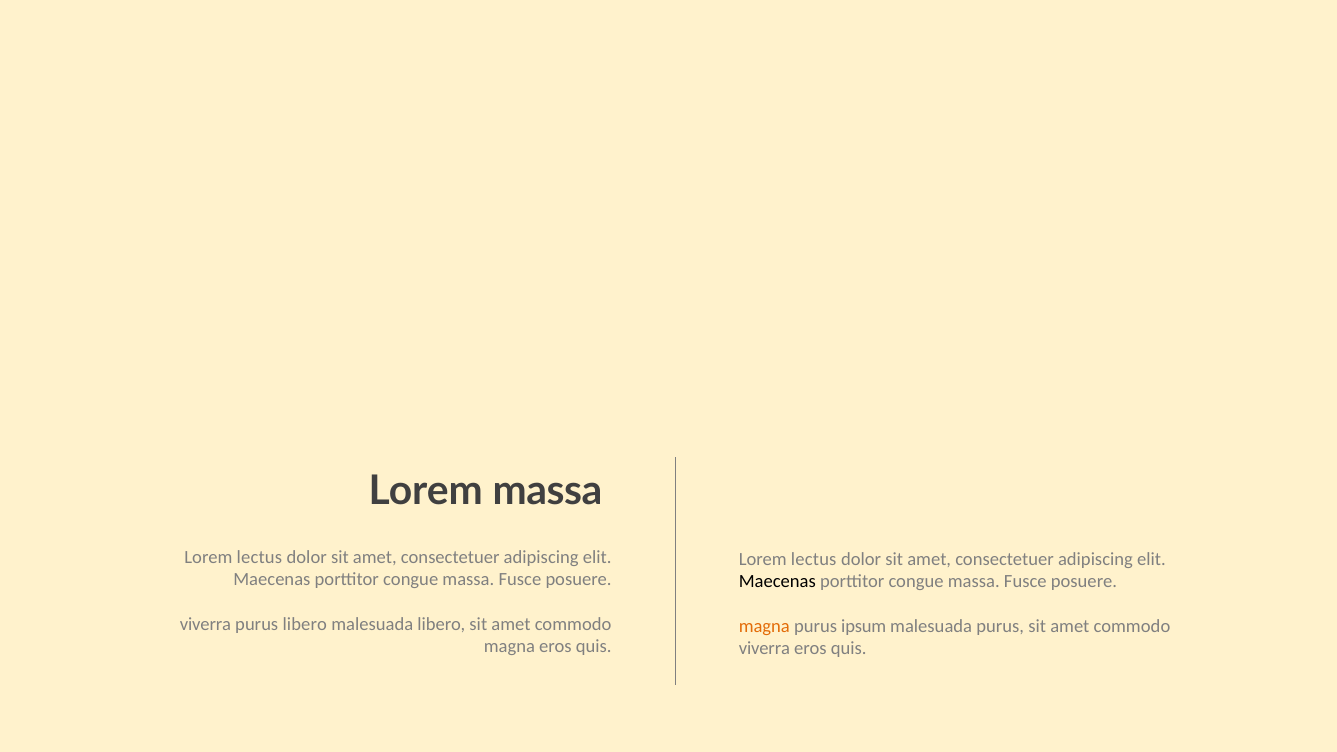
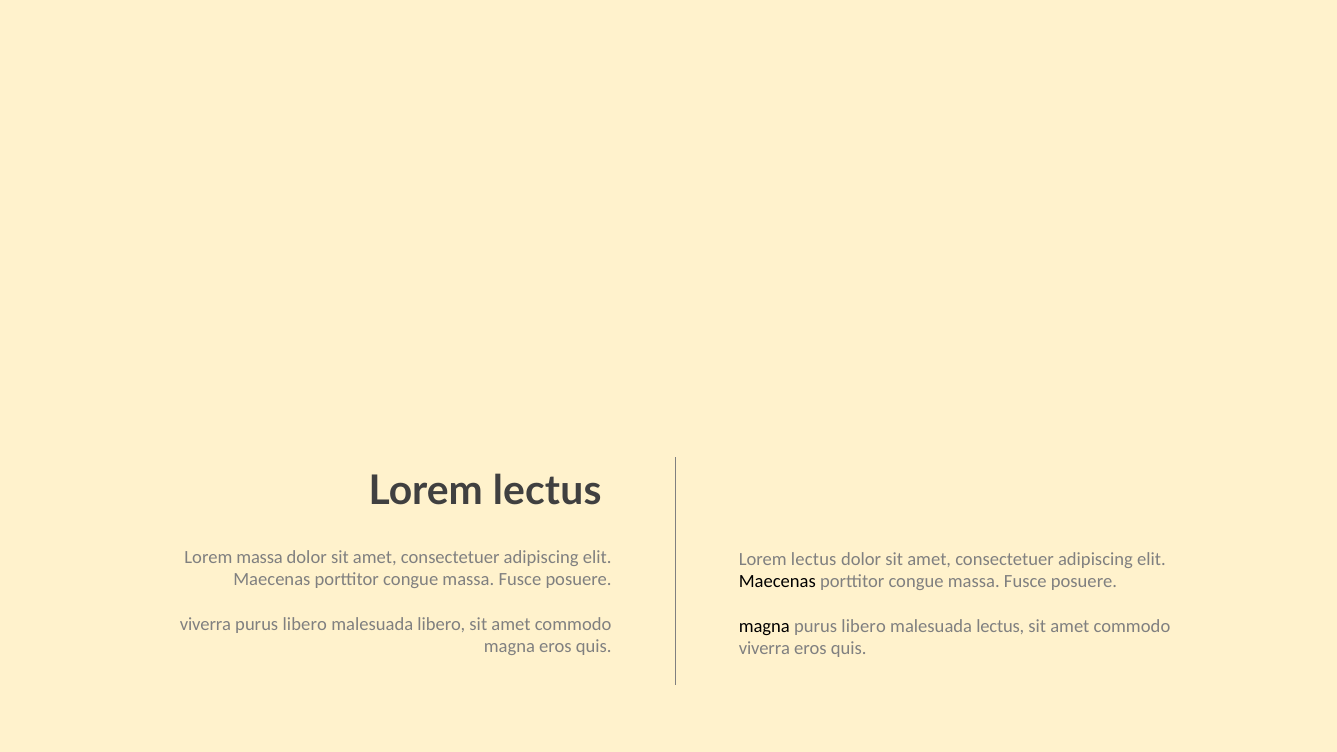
massa at (547, 491): massa -> lectus
lectus at (259, 558): lectus -> massa
magna at (764, 626) colour: orange -> black
ipsum at (864, 626): ipsum -> libero
malesuada purus: purus -> lectus
